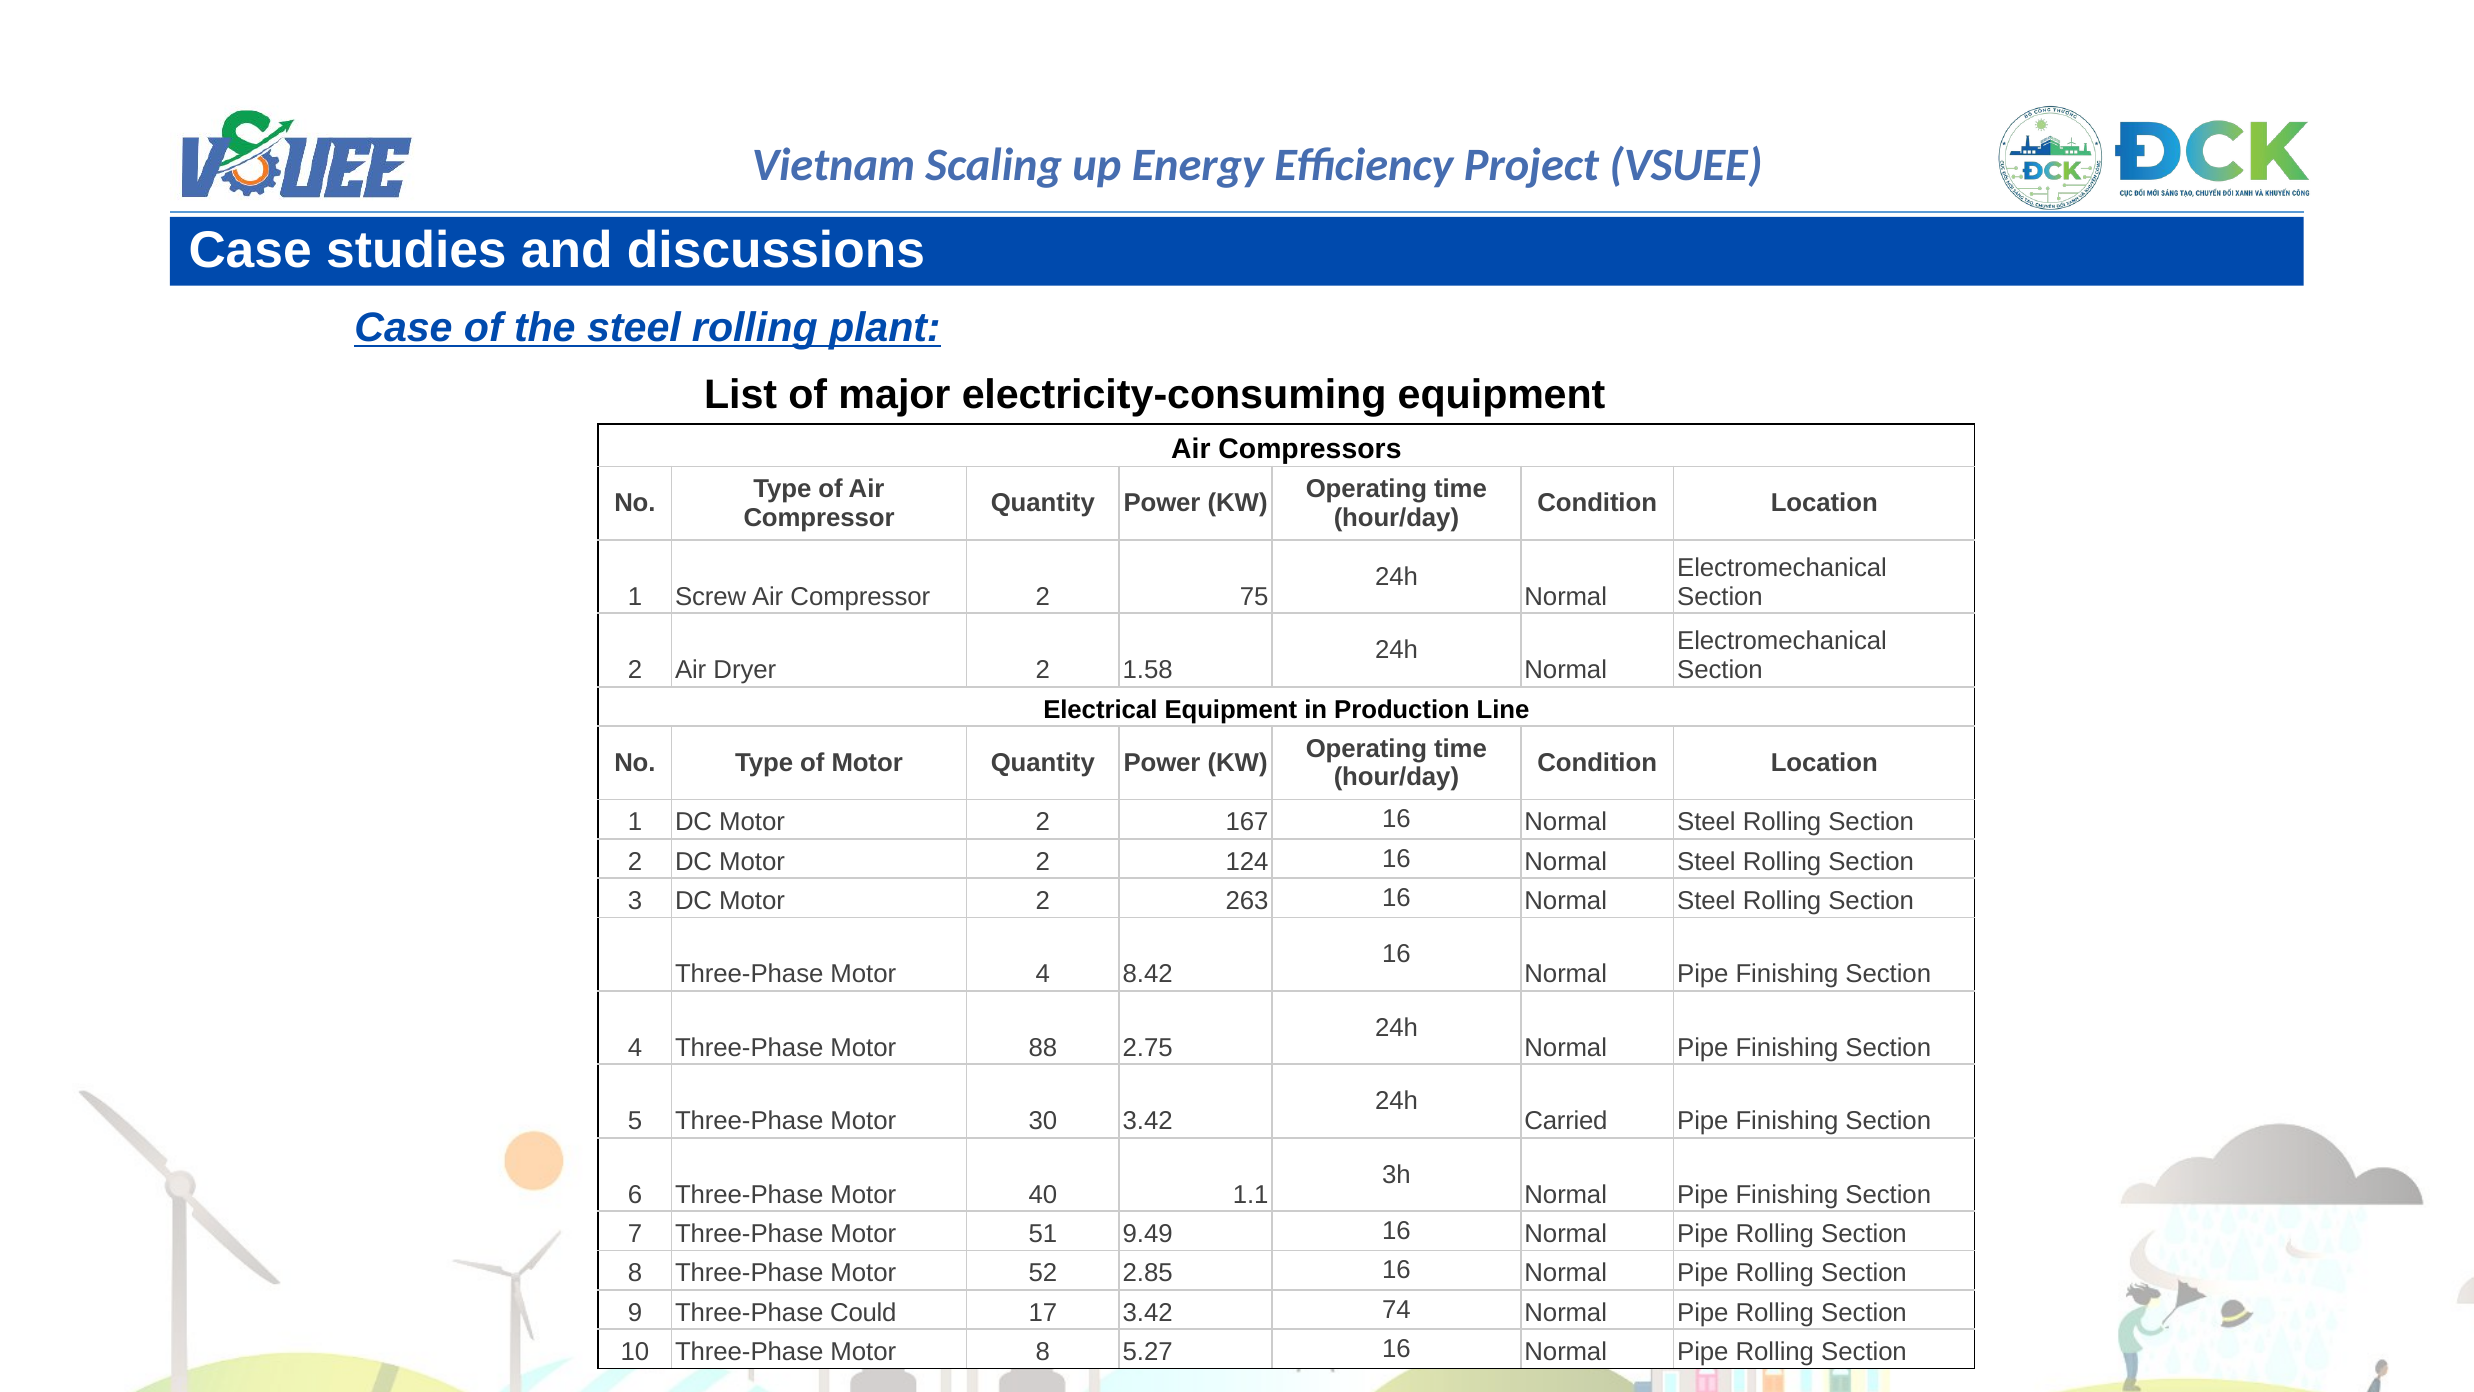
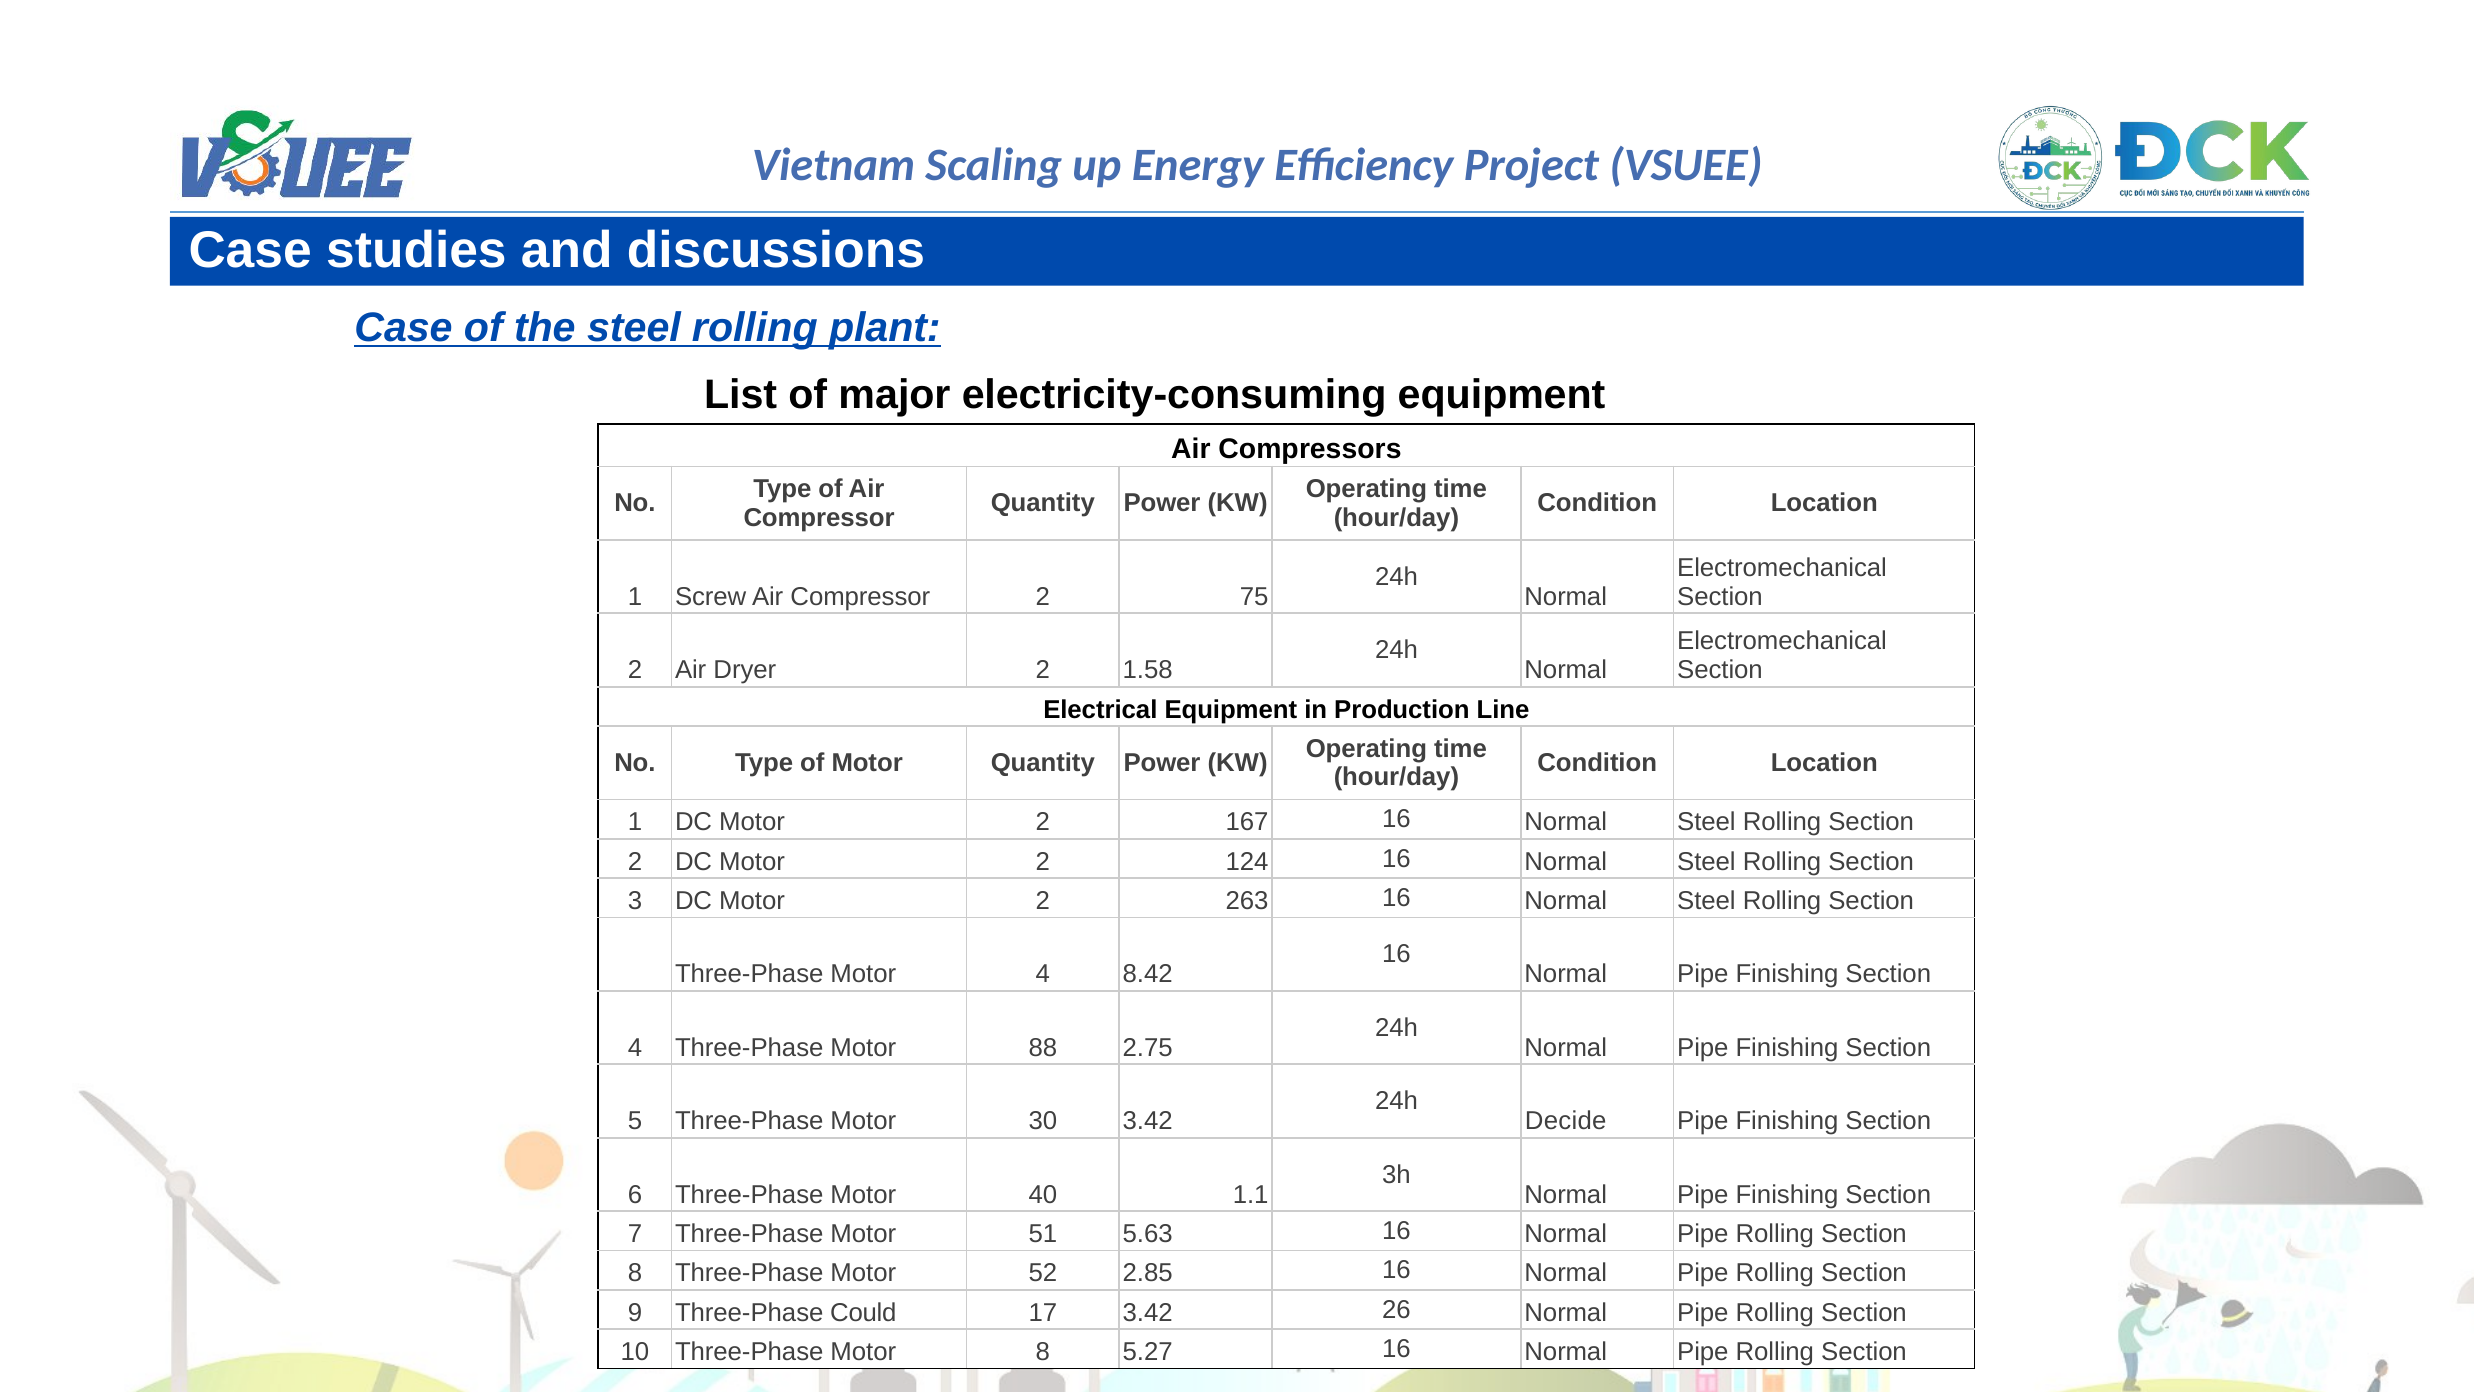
Carried: Carried -> Decide
9.49: 9.49 -> 5.63
74: 74 -> 26
